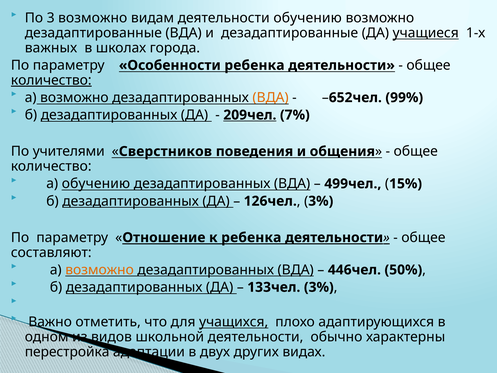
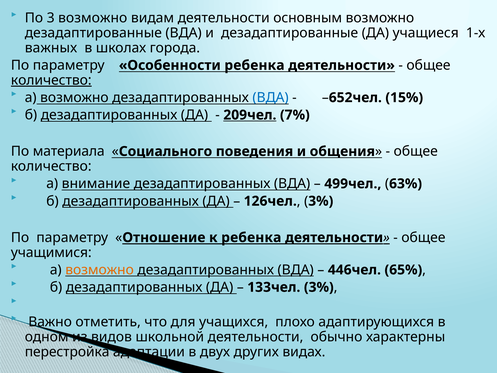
деятельности обучению: обучению -> основным
учащиеся underline: present -> none
ВДА at (271, 98) colour: orange -> blue
99%: 99% -> 15%
учителями: учителями -> материала
Сверстников: Сверстников -> Социального
а обучению: обучению -> внимание
15%: 15% -> 63%
составляют: составляют -> учащимися
50%: 50% -> 65%
учащихся underline: present -> none
